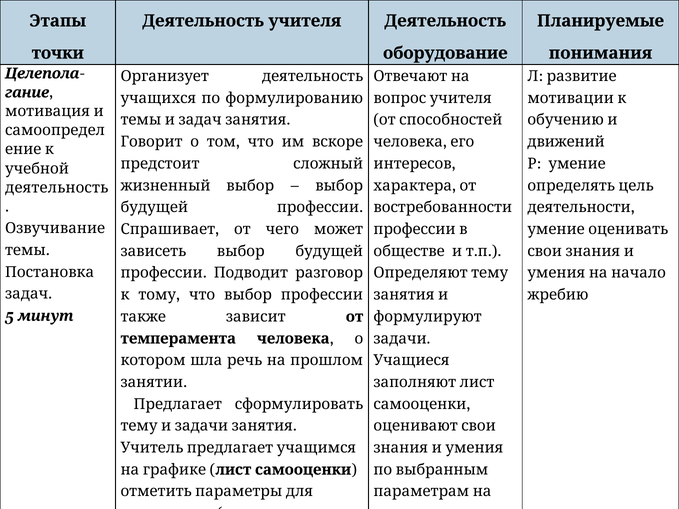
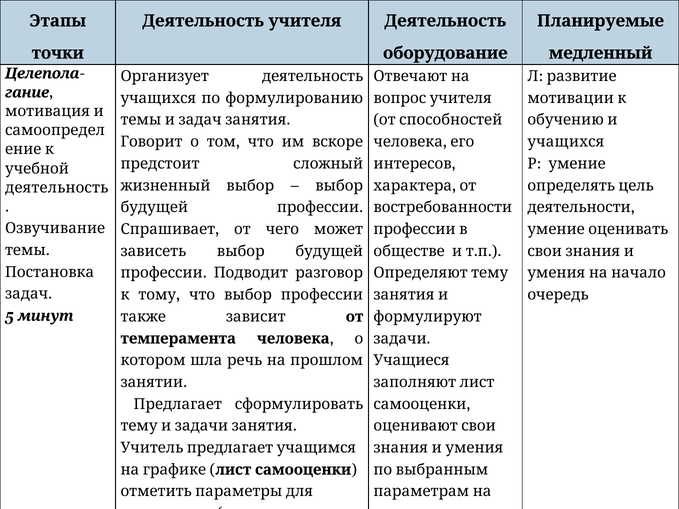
понимания: понимания -> медленный
движений at (566, 142): движений -> учащихся
жребию: жребию -> очередь
